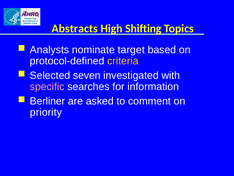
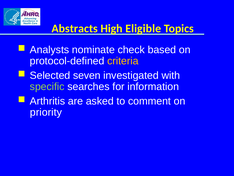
Shifting: Shifting -> Eligible
target: target -> check
specific colour: pink -> light green
Berliner: Berliner -> Arthritis
